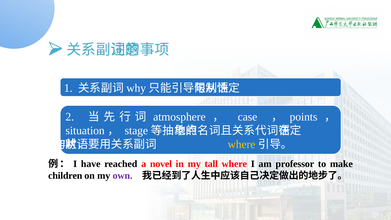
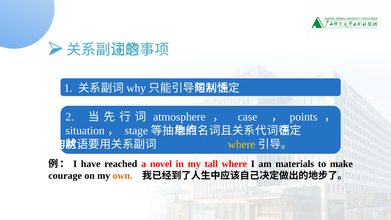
professor: professor -> materials
children: children -> courage
own colour: purple -> orange
